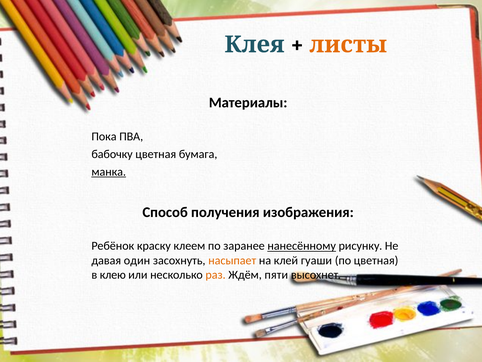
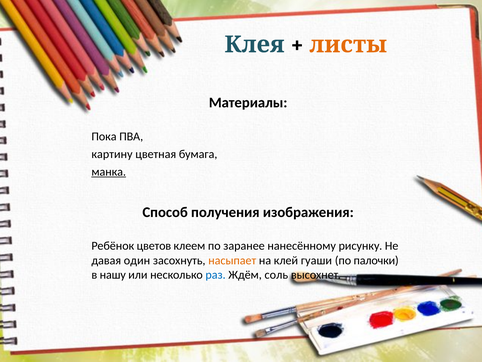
бабочку: бабочку -> картину
краску: краску -> цветов
нанесённому underline: present -> none
по цветная: цветная -> палочки
клею: клею -> нашу
раз colour: orange -> blue
пяти: пяти -> соль
